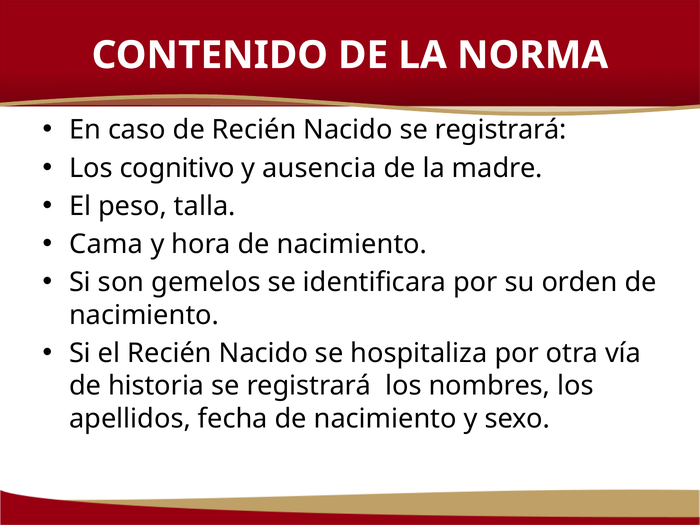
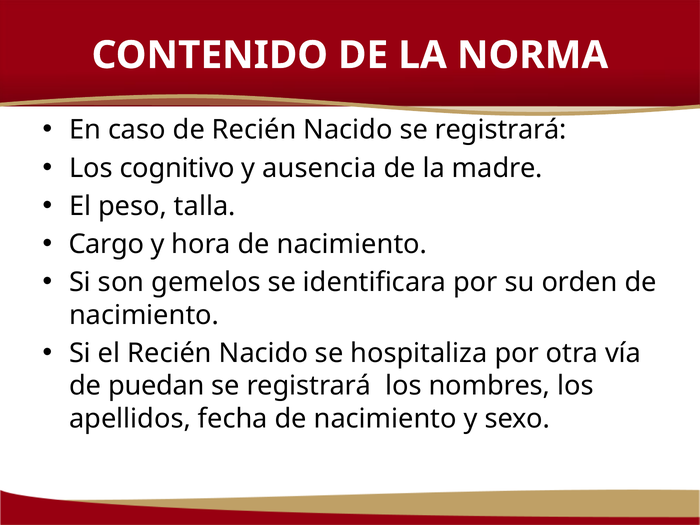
Cama: Cama -> Cargo
historia: historia -> puedan
